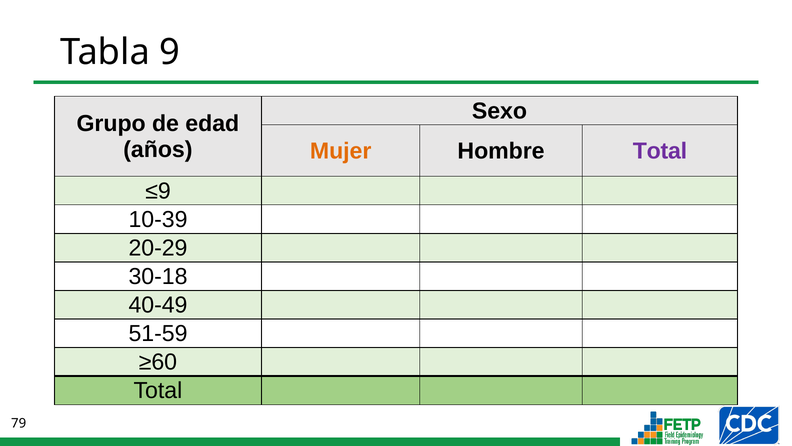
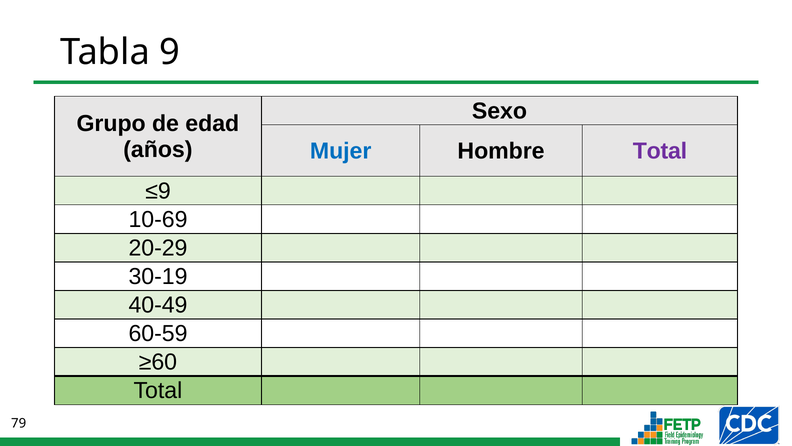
Mujer colour: orange -> blue
10-39: 10-39 -> 10-69
30-18: 30-18 -> 30-19
51-59: 51-59 -> 60-59
